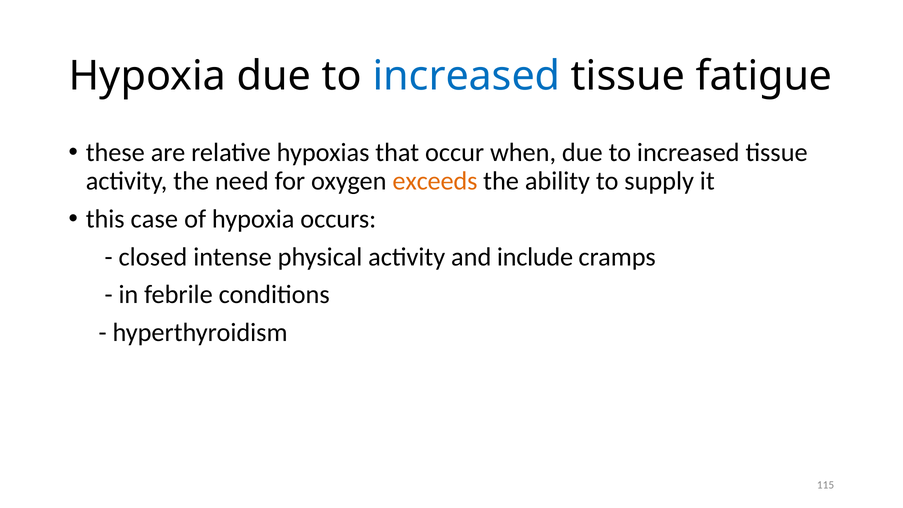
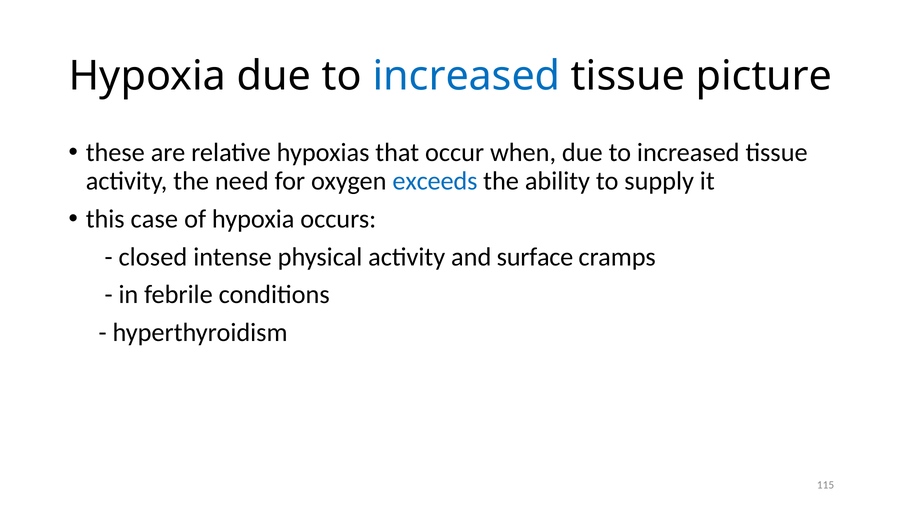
fatigue: fatigue -> picture
exceeds colour: orange -> blue
include: include -> surface
